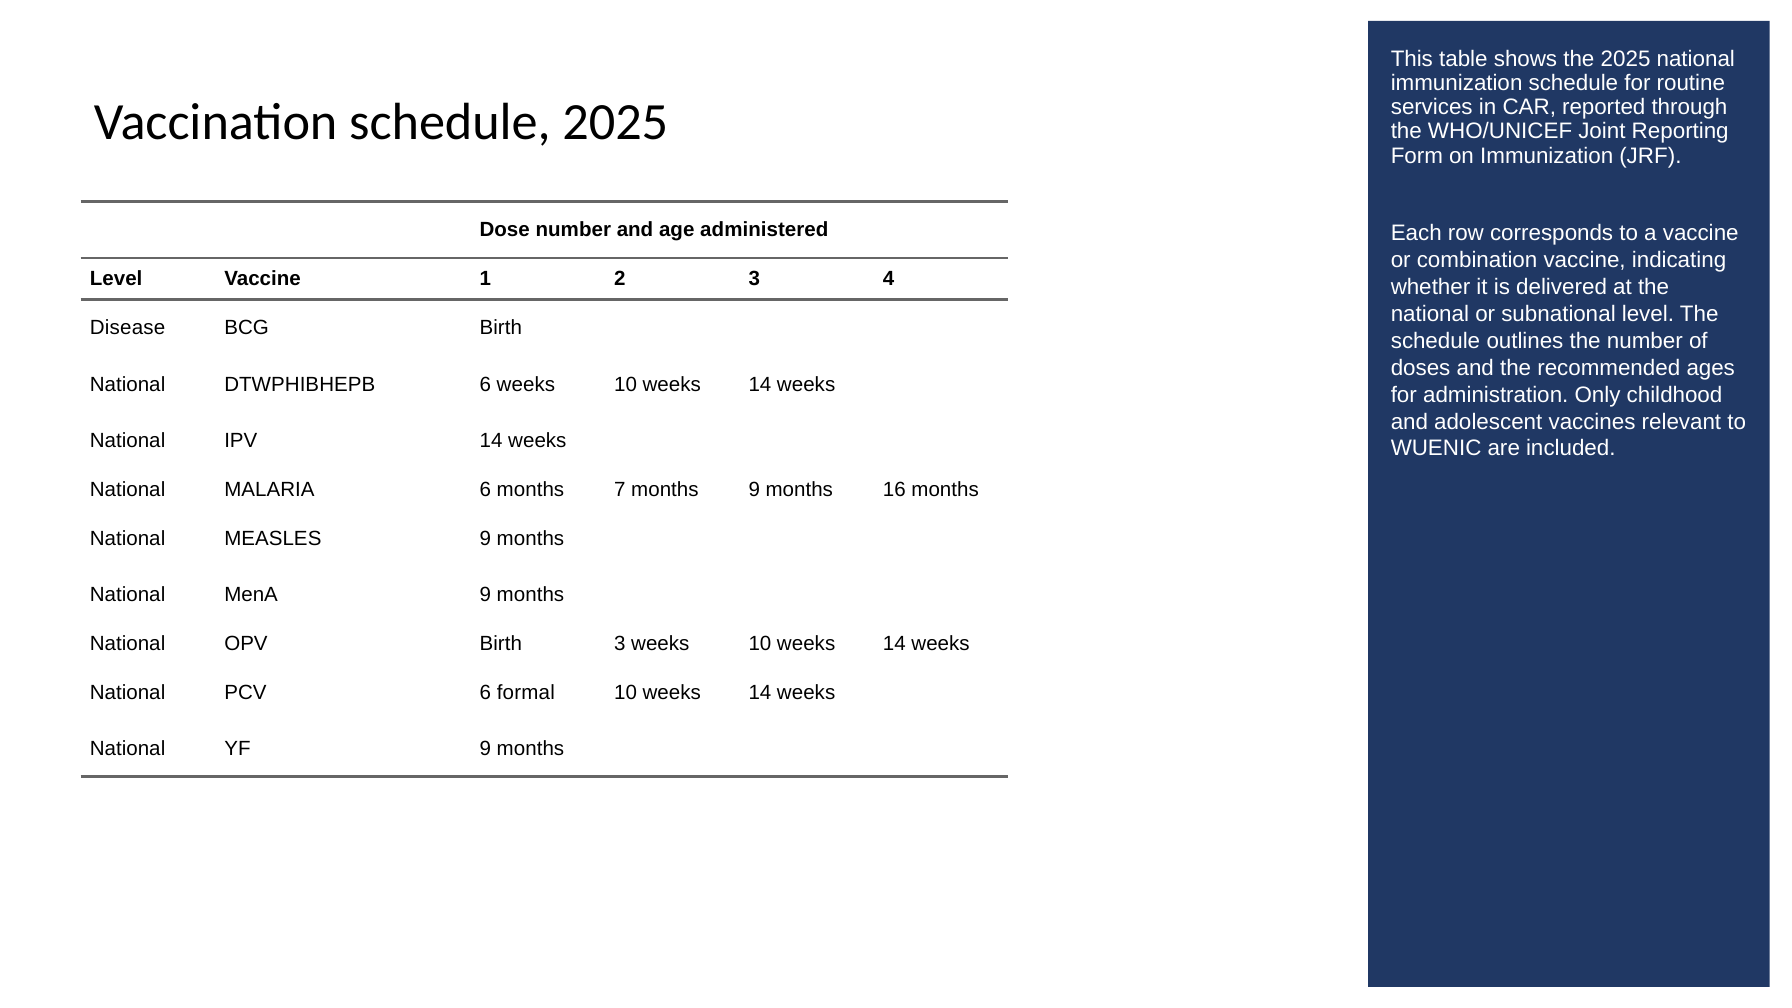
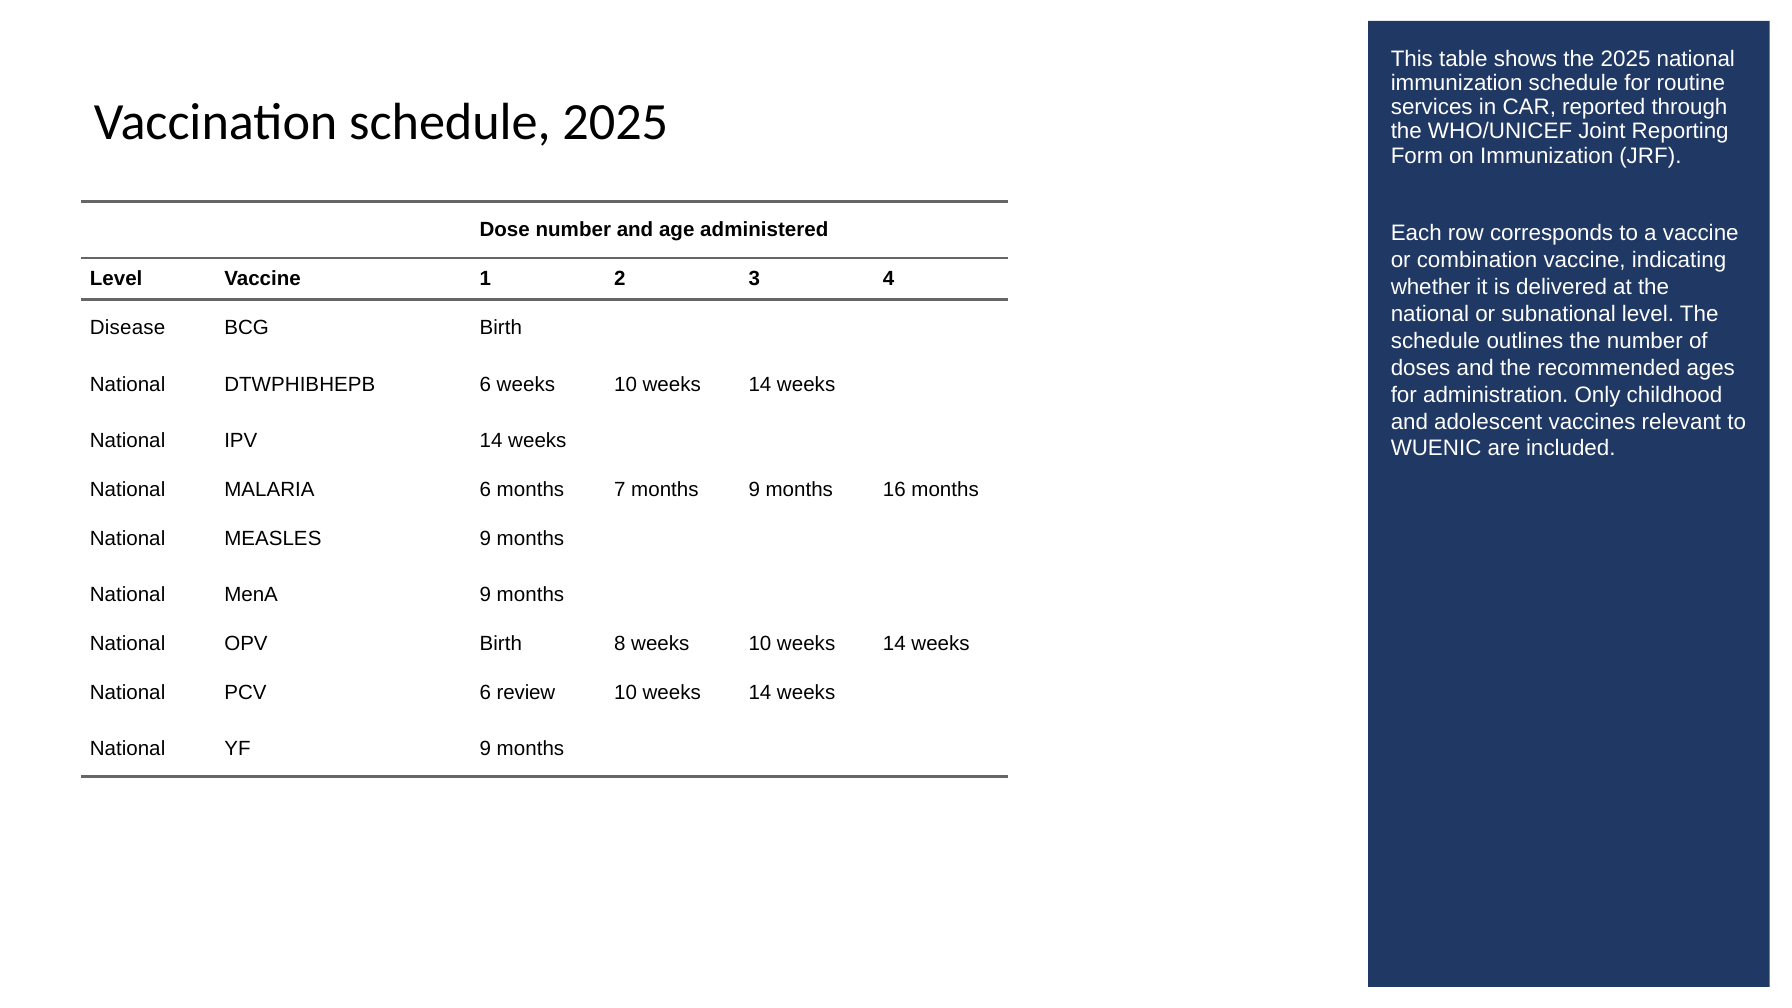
Birth 3: 3 -> 8
formal: formal -> review
